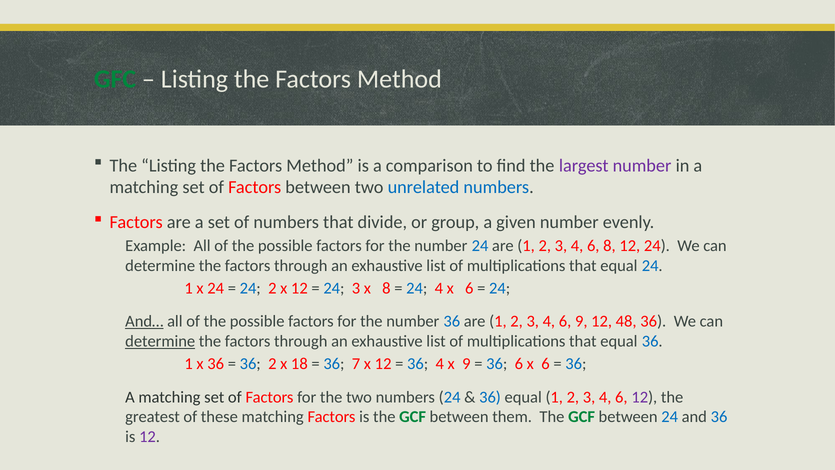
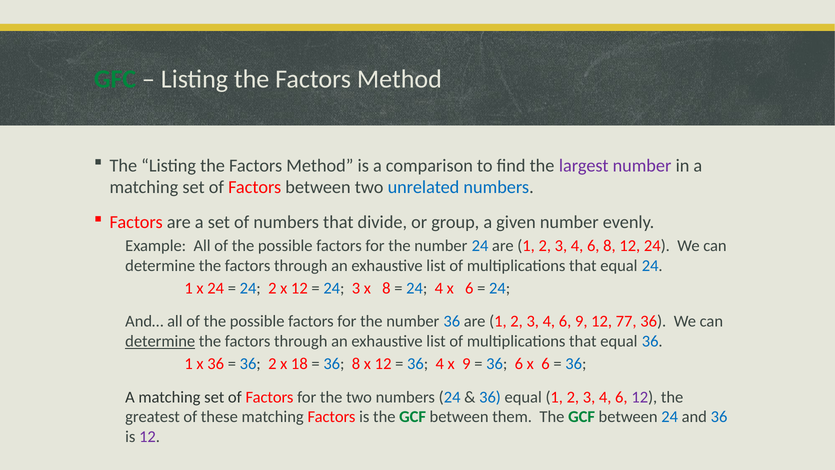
And… underline: present -> none
48: 48 -> 77
36 7: 7 -> 8
